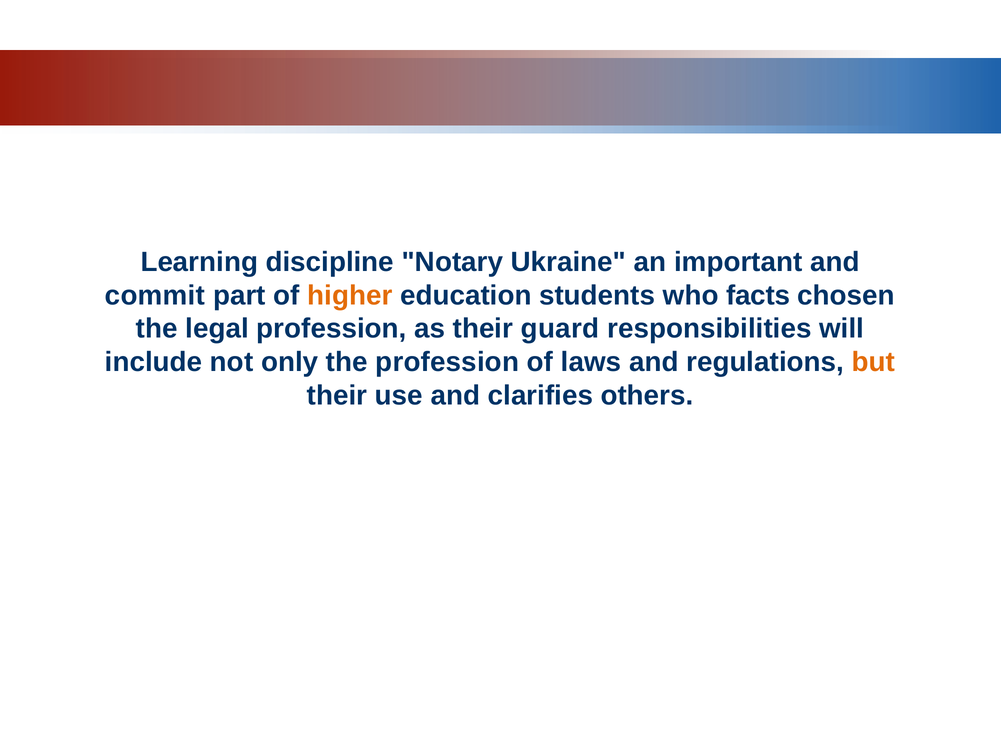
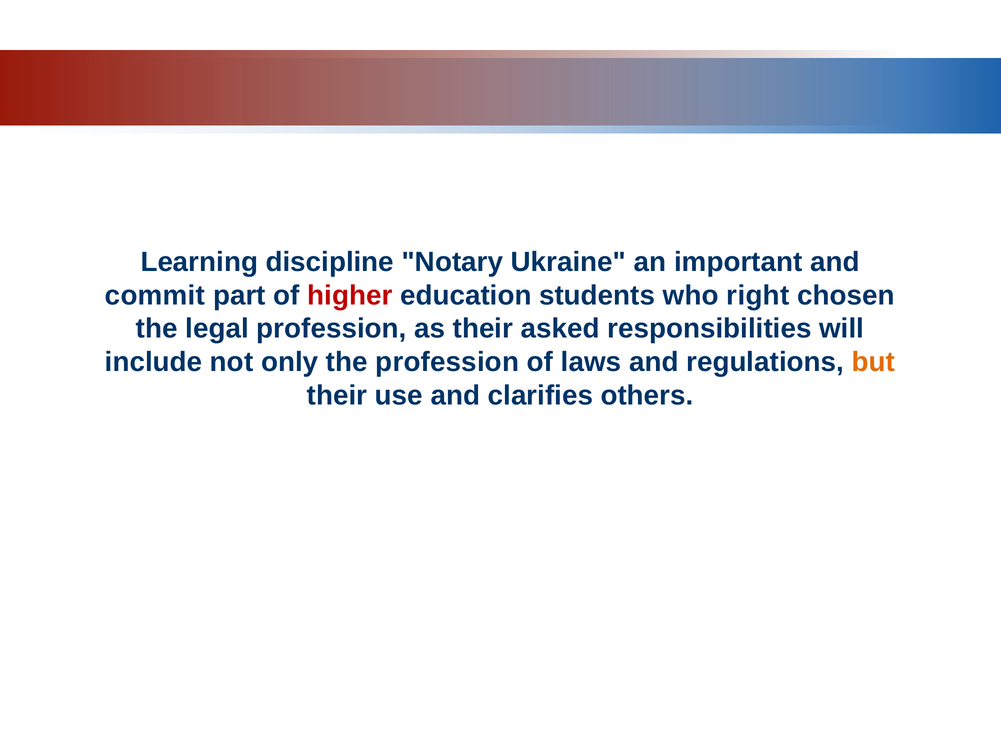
higher colour: orange -> red
facts: facts -> right
guard: guard -> asked
